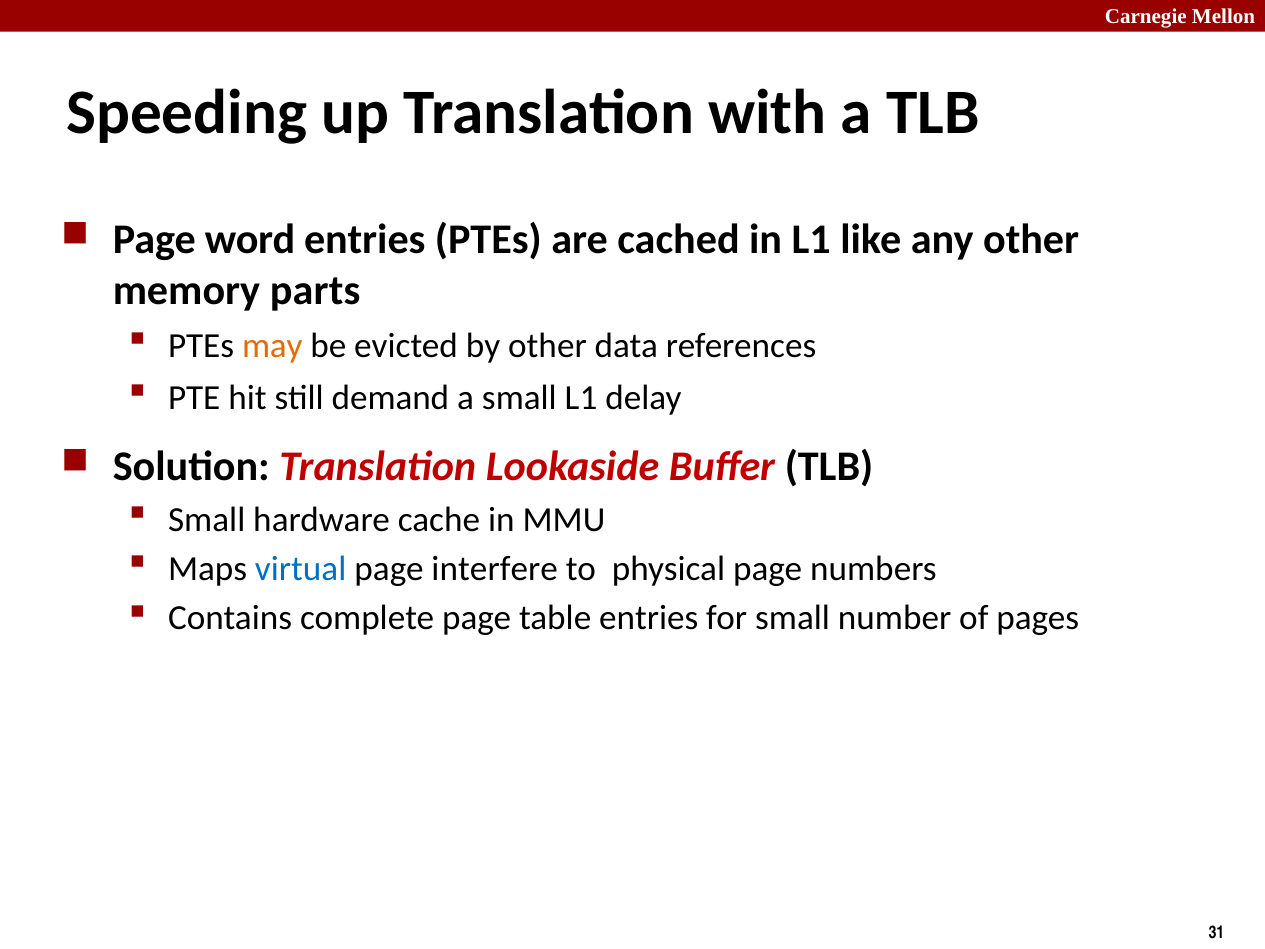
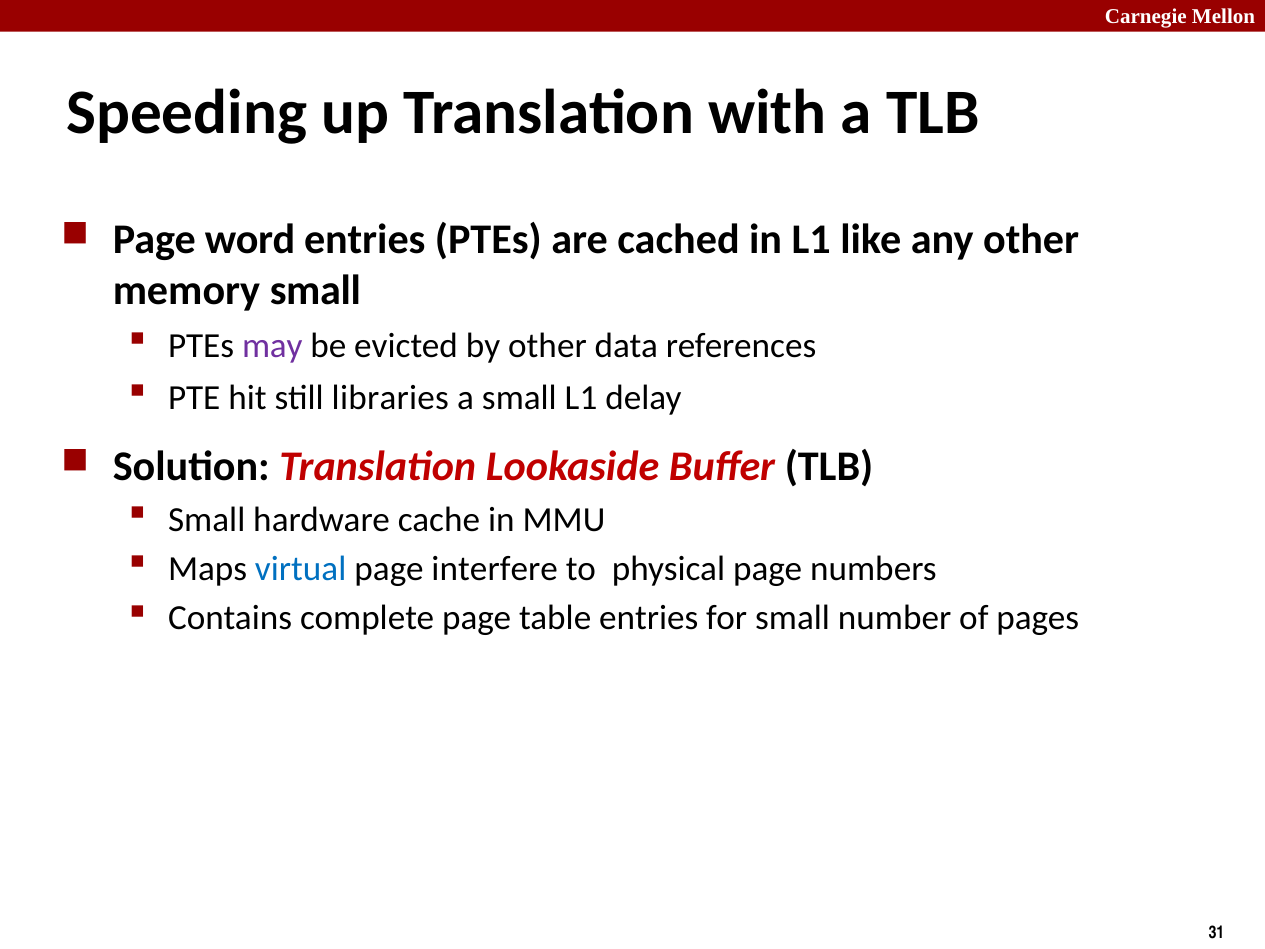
memory parts: parts -> small
may colour: orange -> purple
demand: demand -> libraries
